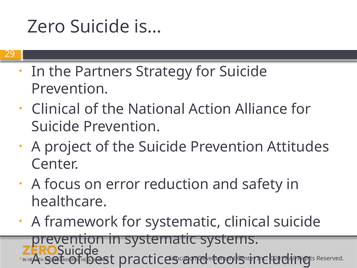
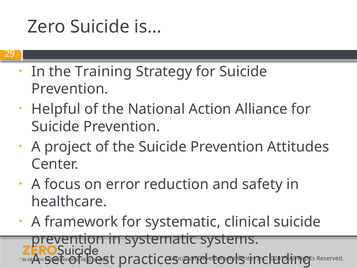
Partners: Partners -> Training
Clinical at (56, 109): Clinical -> Helpful
